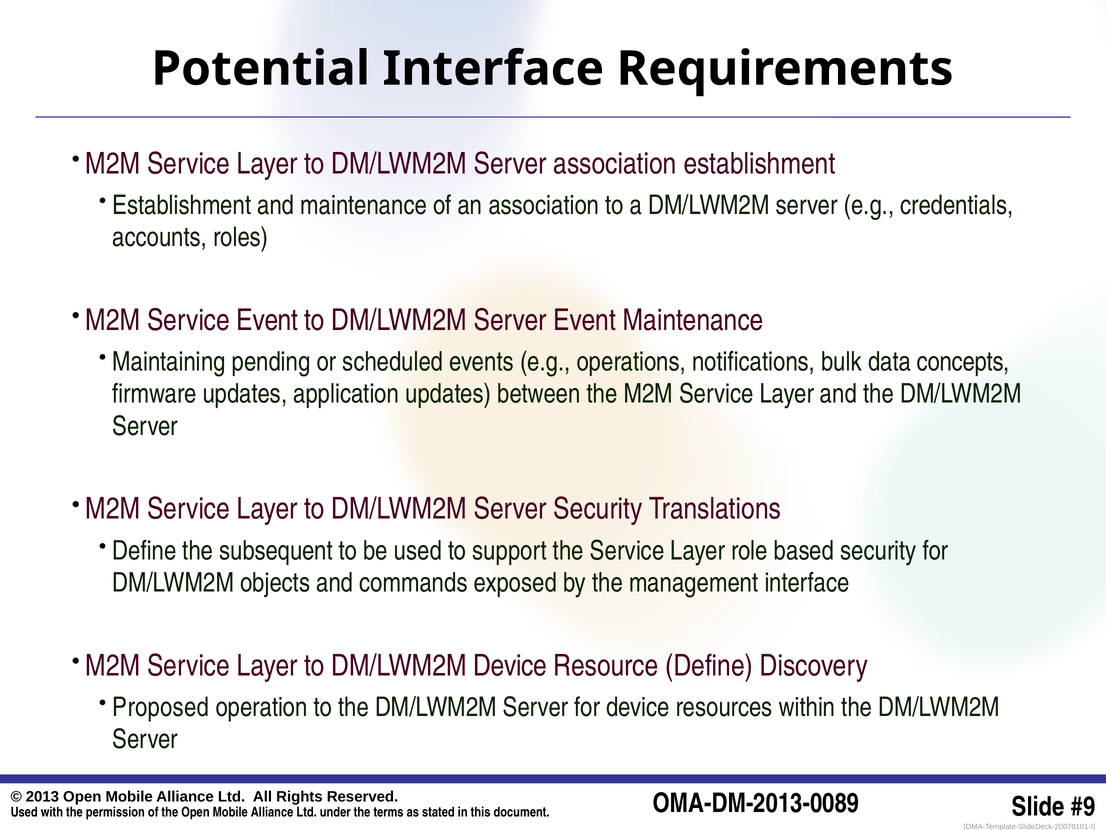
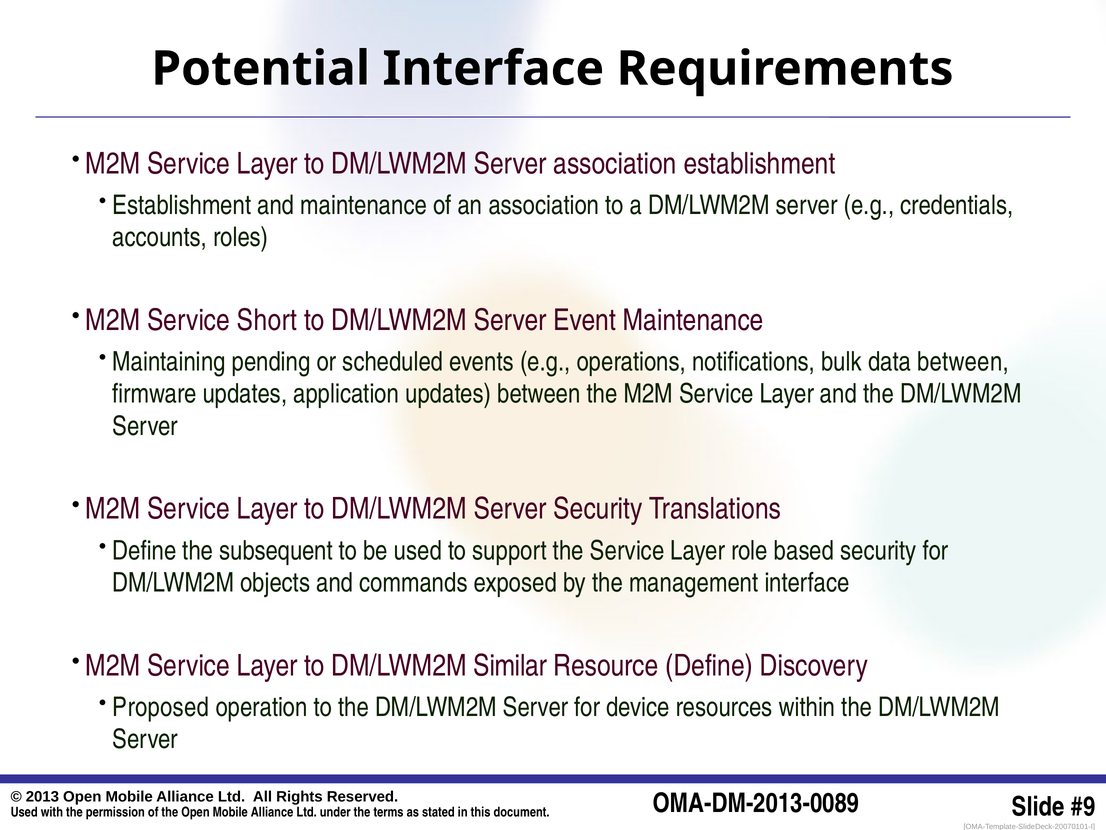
Service Event: Event -> Short
data concepts: concepts -> between
DM/LWM2M Device: Device -> Similar
